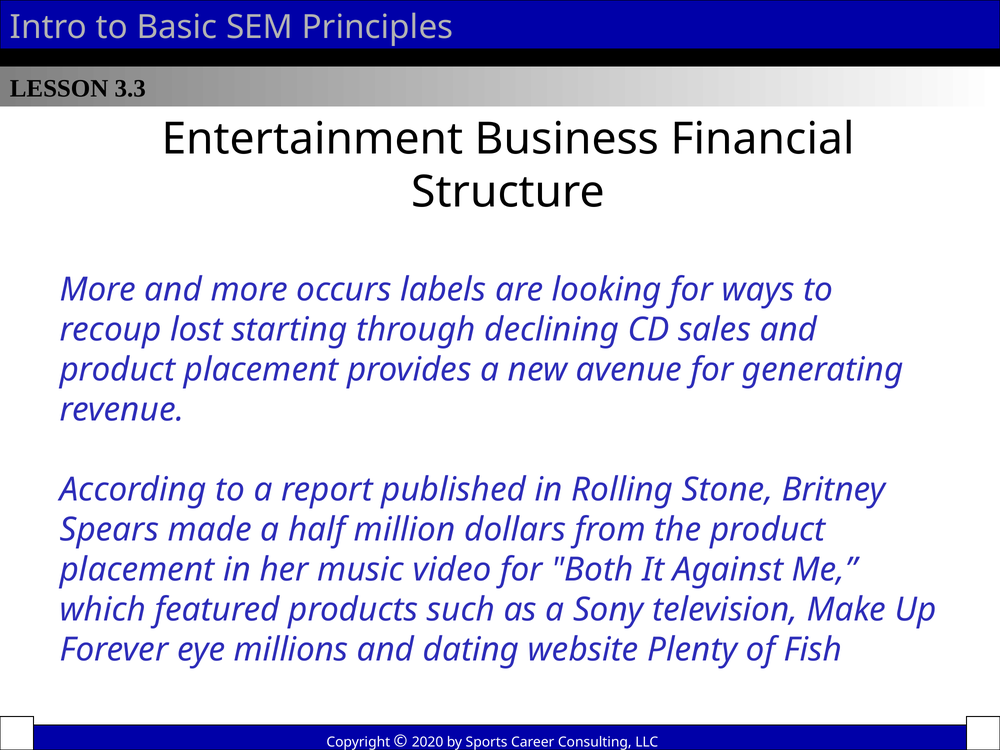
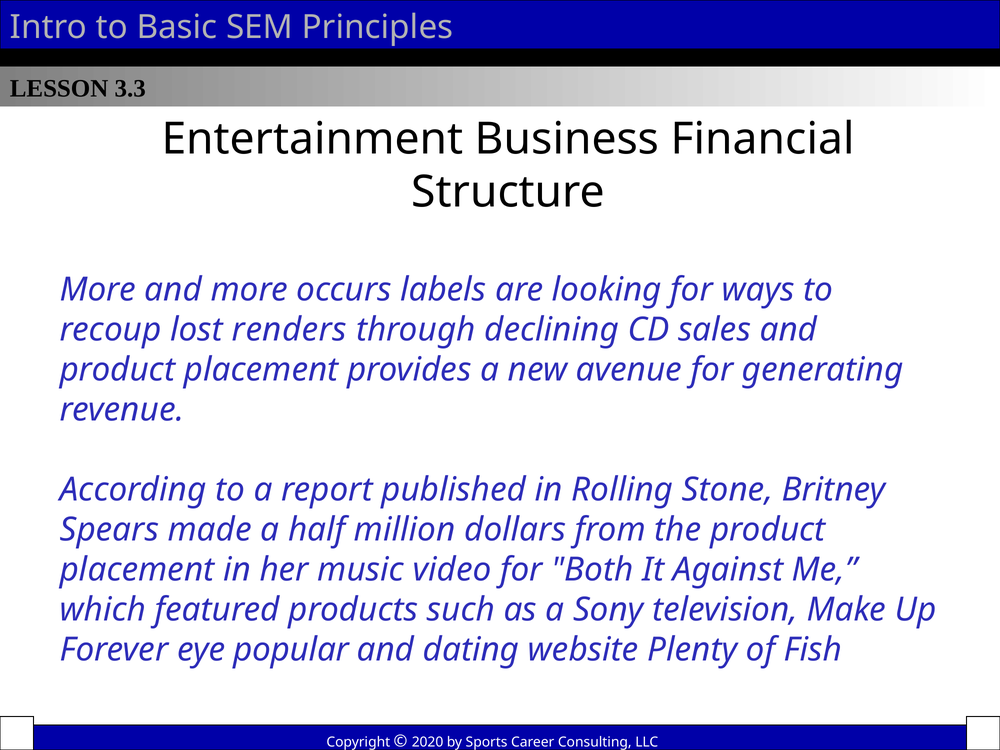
starting: starting -> renders
millions: millions -> popular
